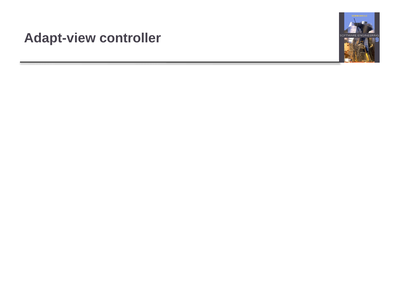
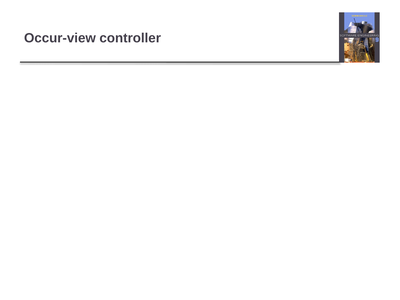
Adapt-view: Adapt-view -> Occur-view
